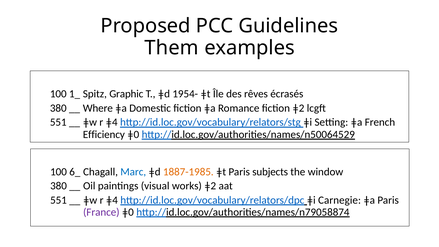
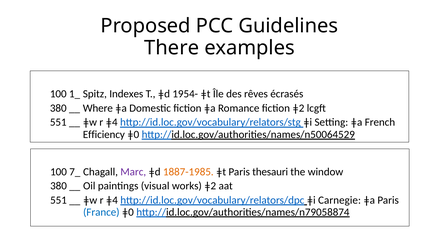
Them: Them -> There
Graphic: Graphic -> Indexes
6_: 6_ -> 7_
Marc colour: blue -> purple
subjects: subjects -> thesauri
France colour: purple -> blue
